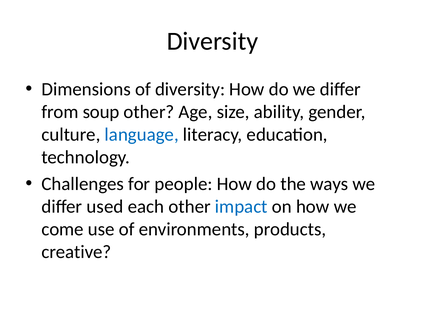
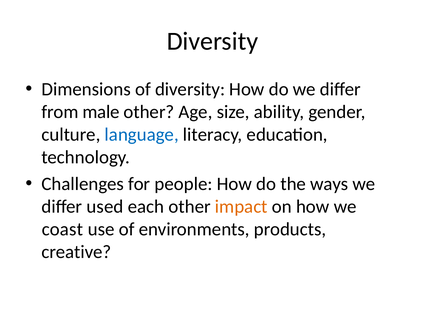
soup: soup -> male
impact colour: blue -> orange
come: come -> coast
